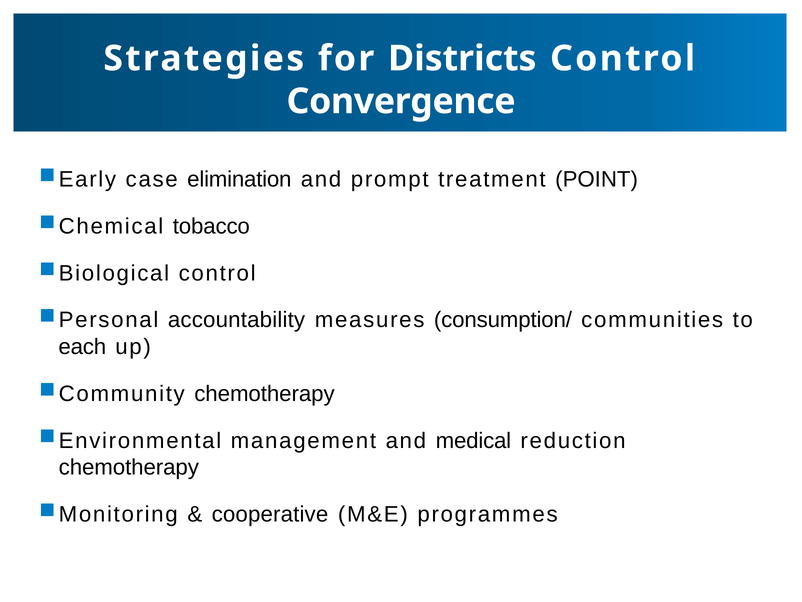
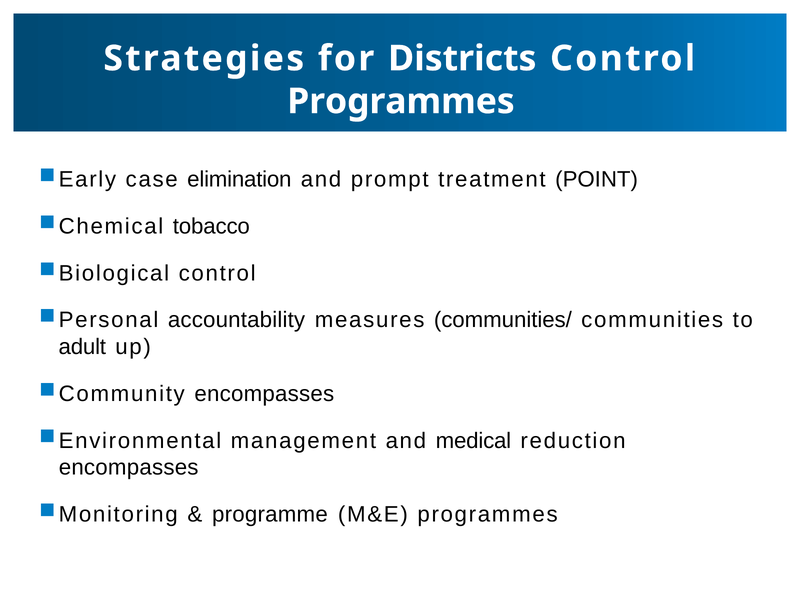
Convergence at (401, 101): Convergence -> Programmes
consumption/: consumption/ -> communities/
each: each -> adult
chemotherapy at (264, 393): chemotherapy -> encompasses
chemotherapy at (129, 467): chemotherapy -> encompasses
cooperative: cooperative -> programme
